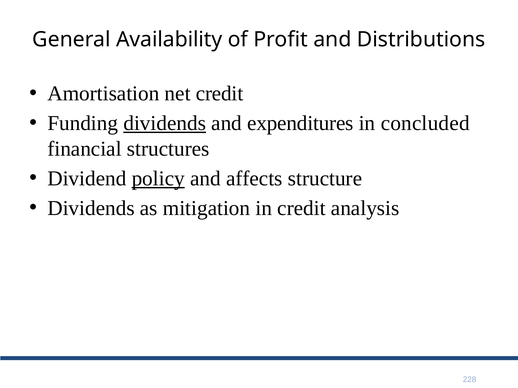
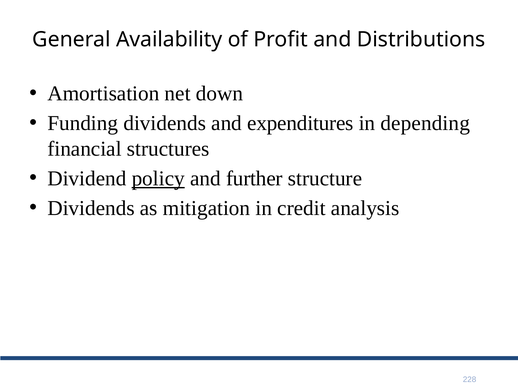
net credit: credit -> down
dividends at (165, 123) underline: present -> none
concluded: concluded -> depending
affects: affects -> further
